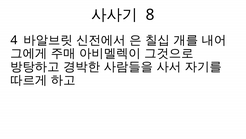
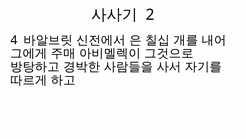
8: 8 -> 2
